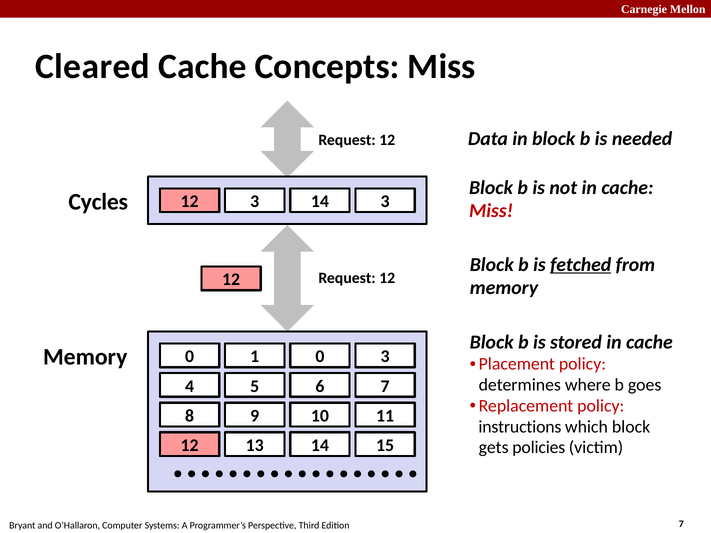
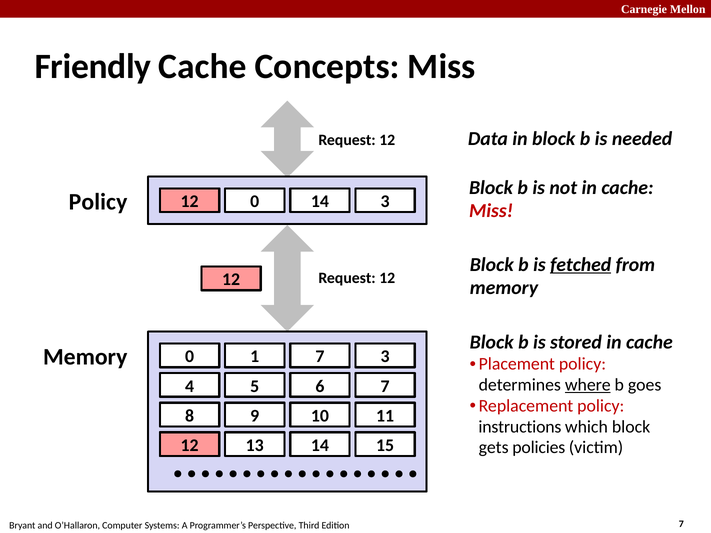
Cleared: Cleared -> Friendly
Cycles at (98, 202): Cycles -> Policy
3 at (255, 202): 3 -> 0
1 0: 0 -> 7
where underline: none -> present
